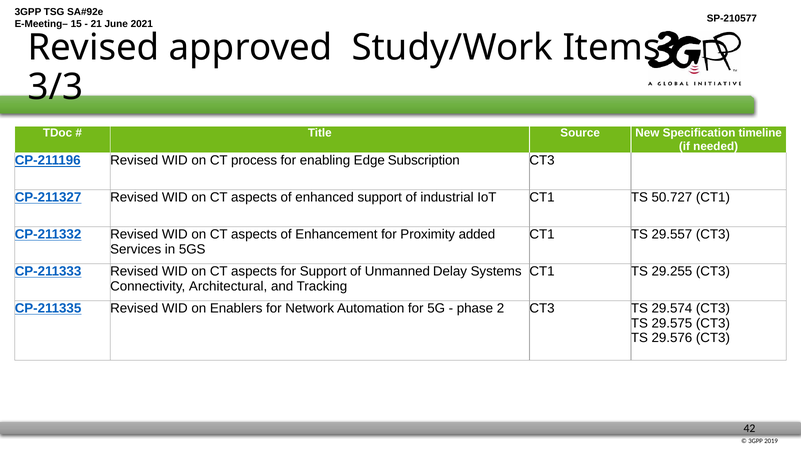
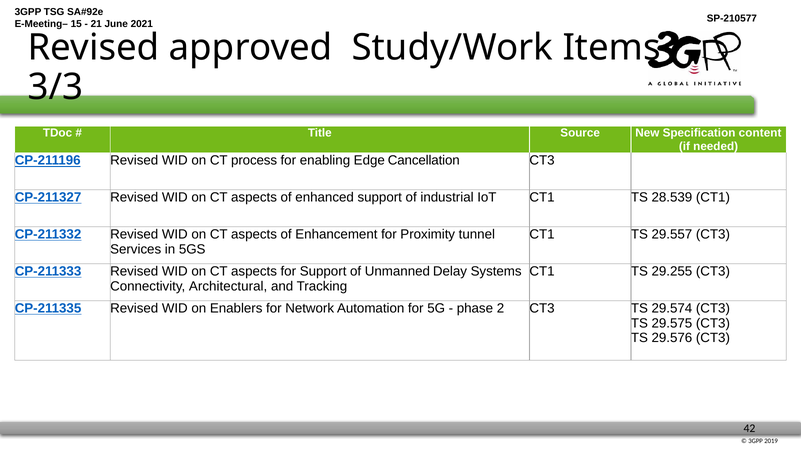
timeline: timeline -> content
Subscription: Subscription -> Cancellation
50.727: 50.727 -> 28.539
added: added -> tunnel
